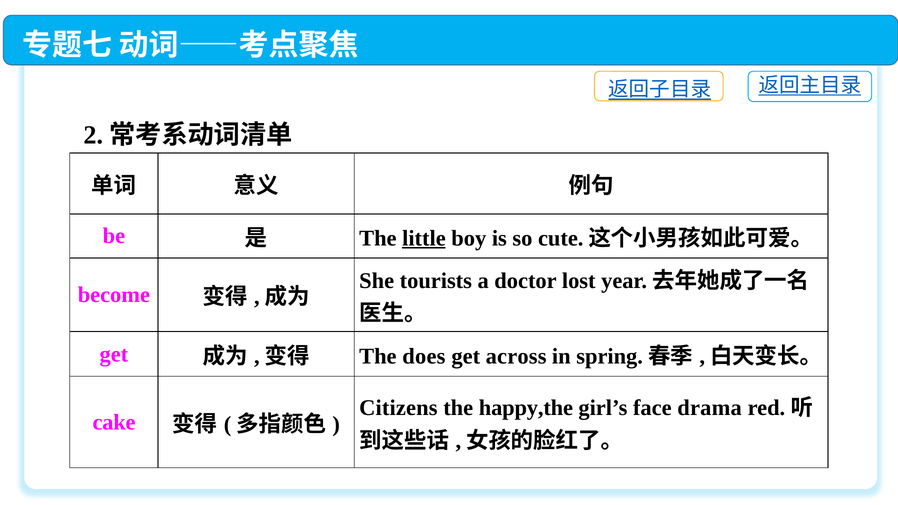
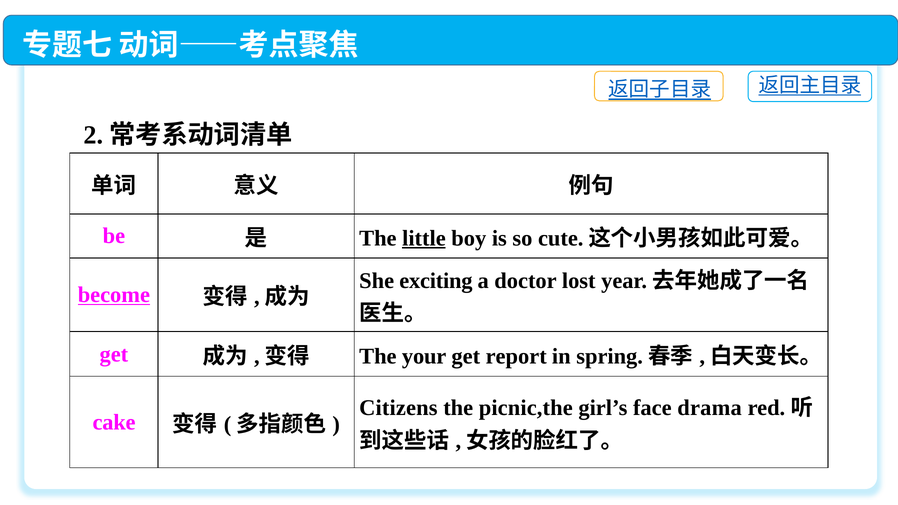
tourists: tourists -> exciting
become underline: none -> present
does: does -> your
across: across -> report
happy,the: happy,the -> picnic,the
